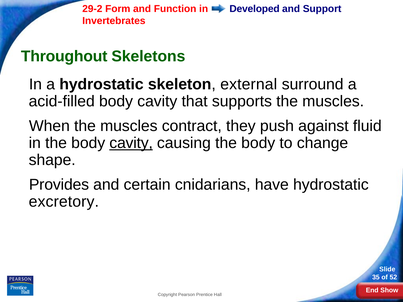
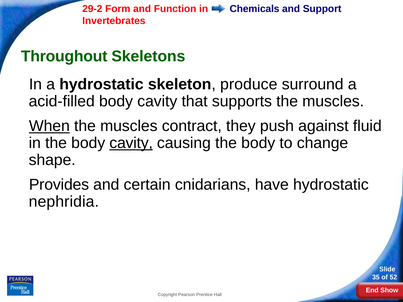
Developed: Developed -> Chemicals
external: external -> produce
When underline: none -> present
excretory: excretory -> nephridia
